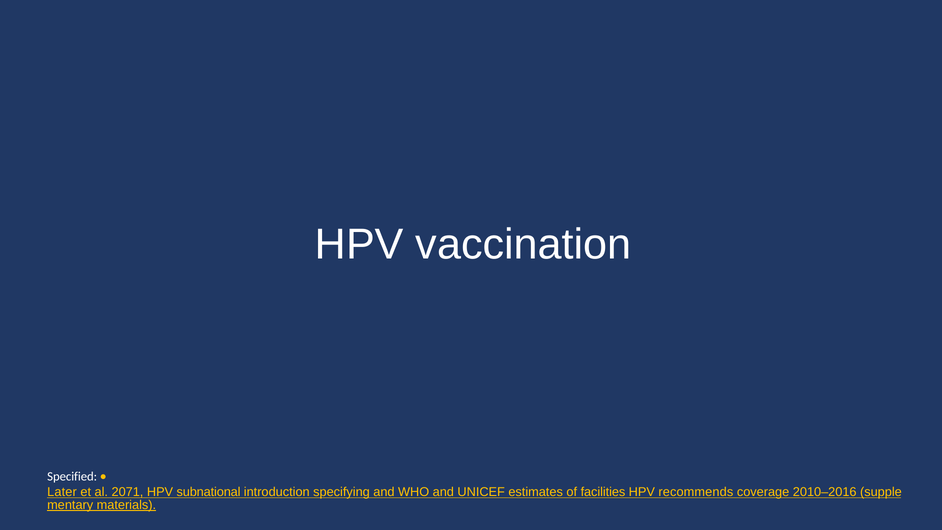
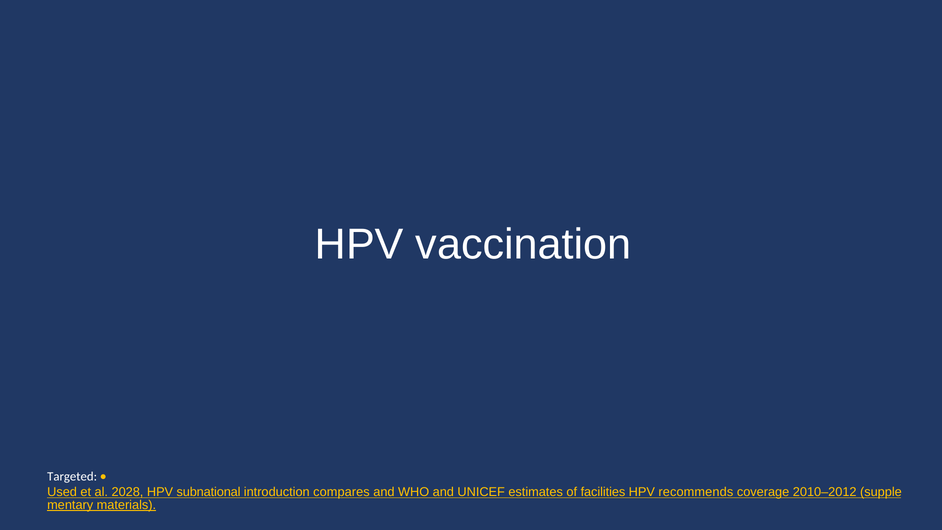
Specified: Specified -> Targeted
Later: Later -> Used
2071: 2071 -> 2028
specifying: specifying -> compares
2010–2016: 2010–2016 -> 2010–2012
